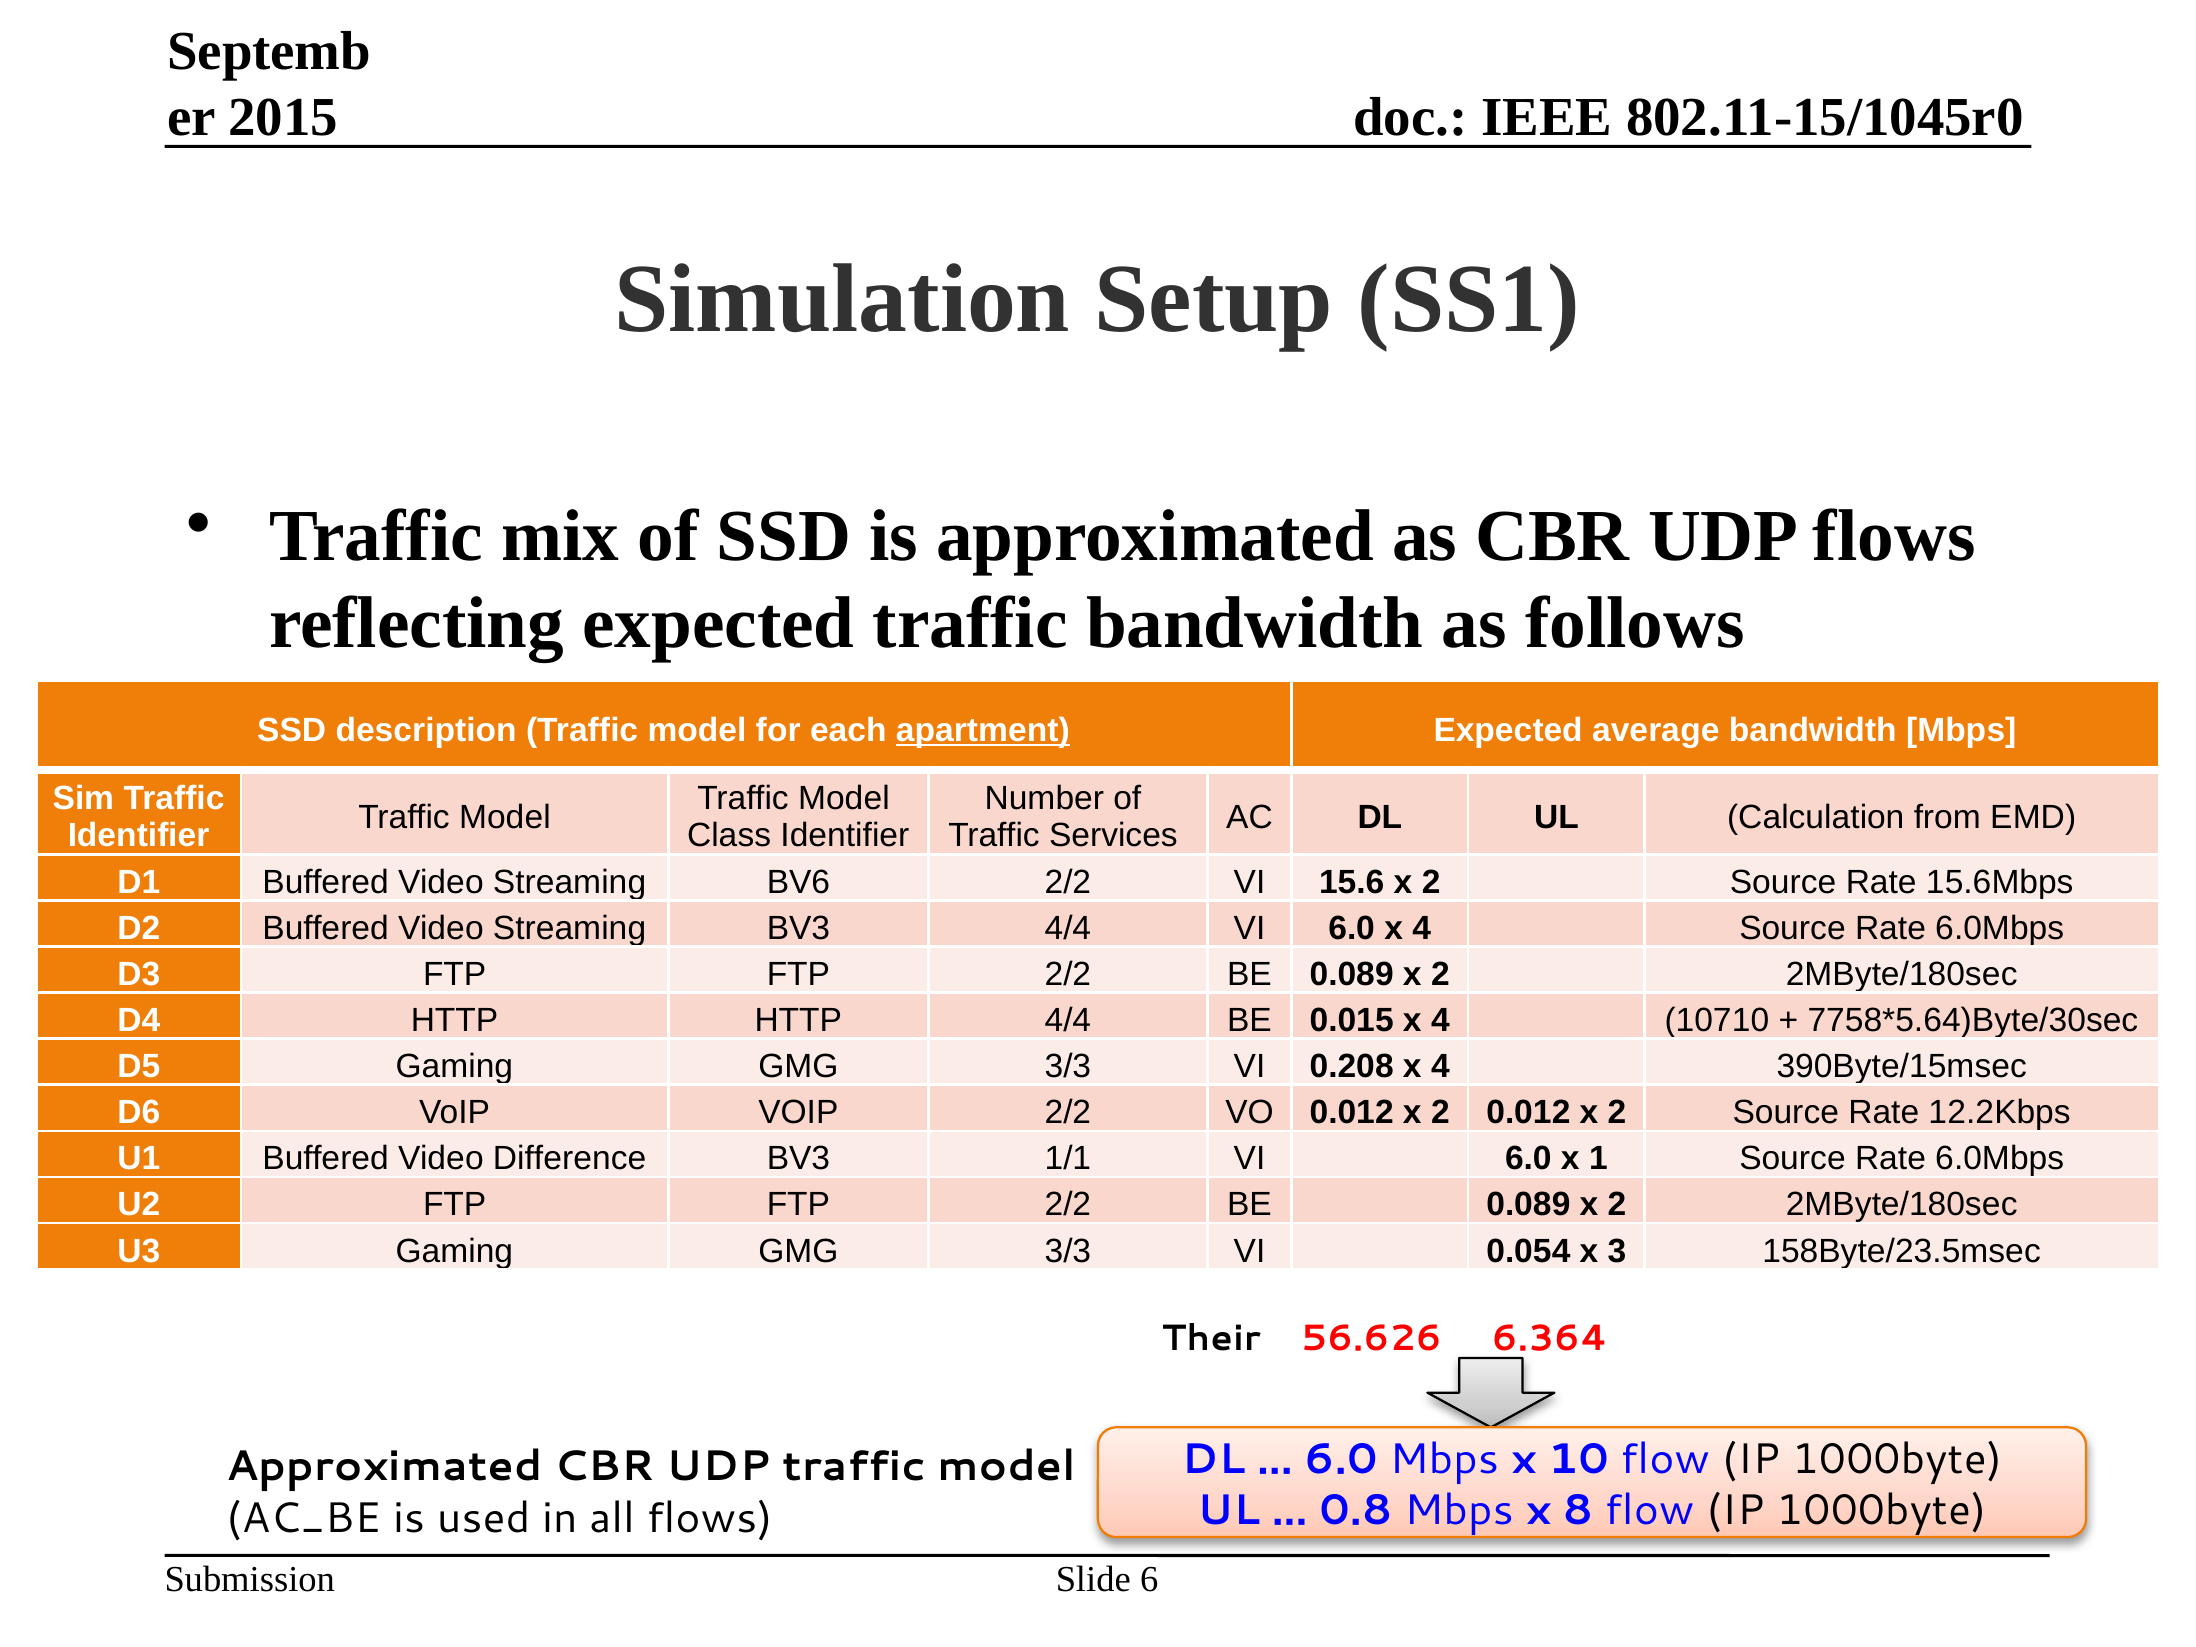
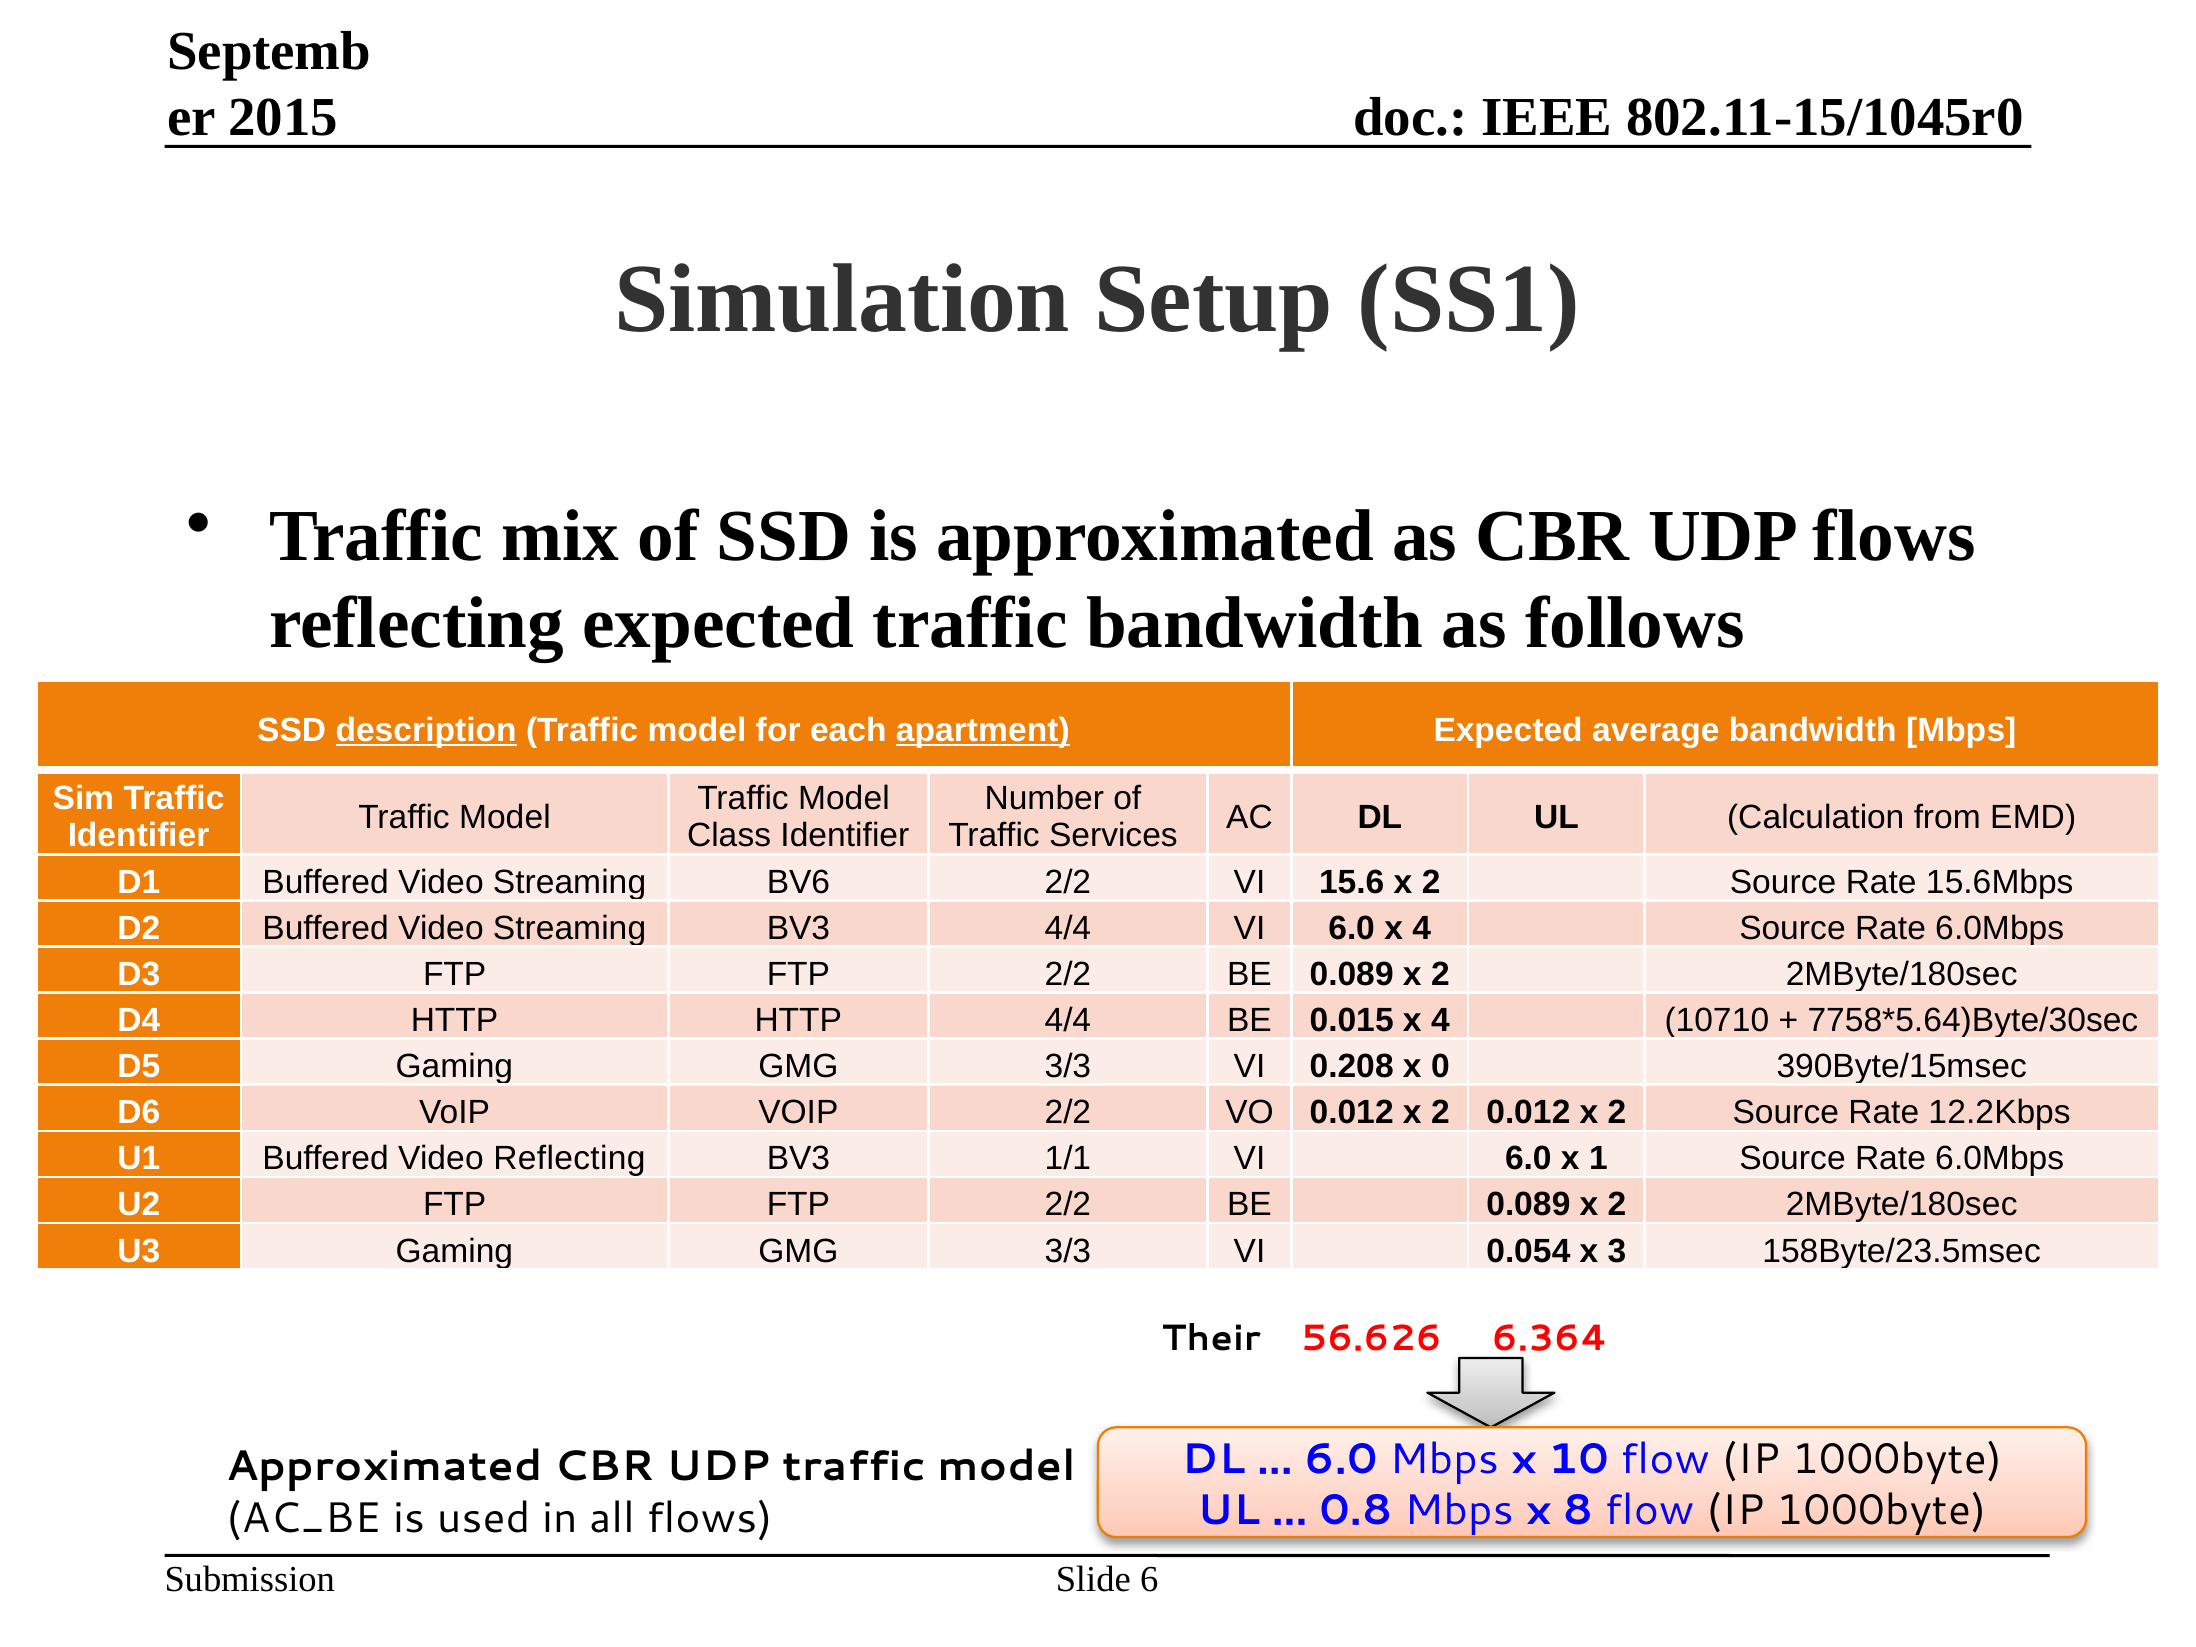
description underline: none -> present
0.208 x 4: 4 -> 0
Video Difference: Difference -> Reflecting
